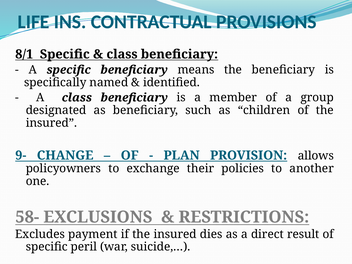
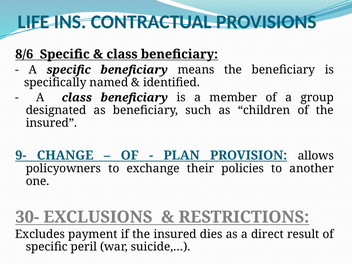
8/1: 8/1 -> 8/6
58-: 58- -> 30-
